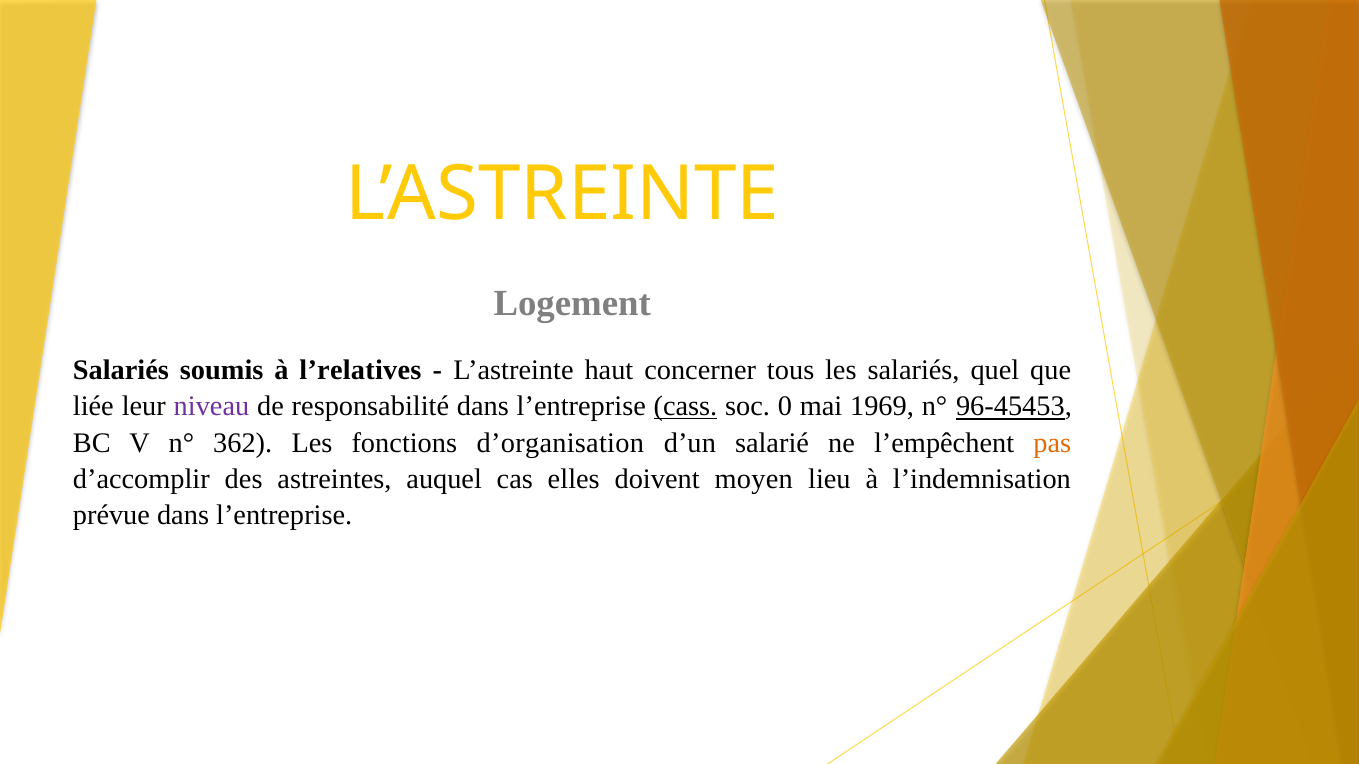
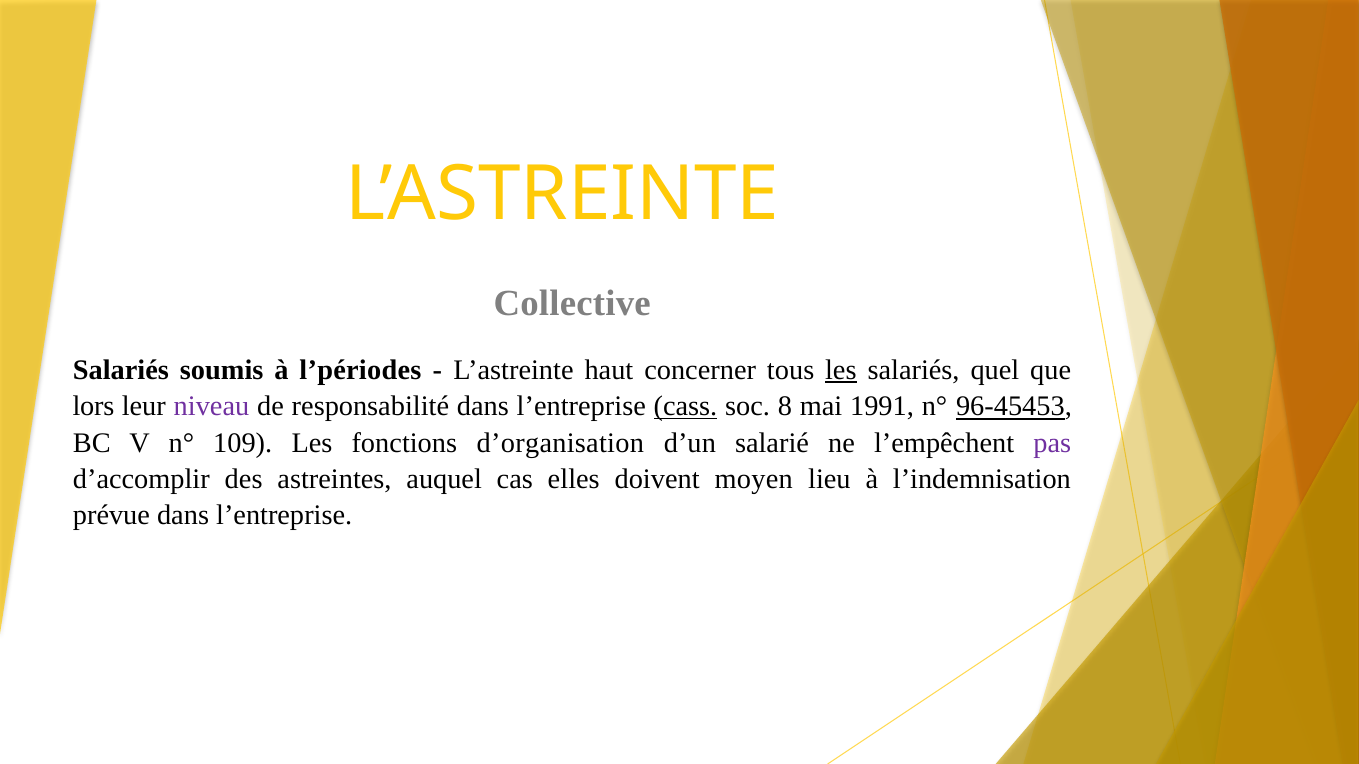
Logement: Logement -> Collective
l’relatives: l’relatives -> l’périodes
les at (841, 370) underline: none -> present
liée: liée -> lors
0: 0 -> 8
1969: 1969 -> 1991
362: 362 -> 109
pas colour: orange -> purple
